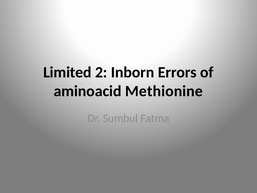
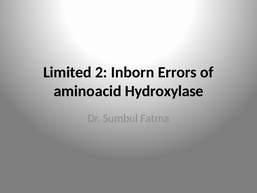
Methionine: Methionine -> Hydroxylase
